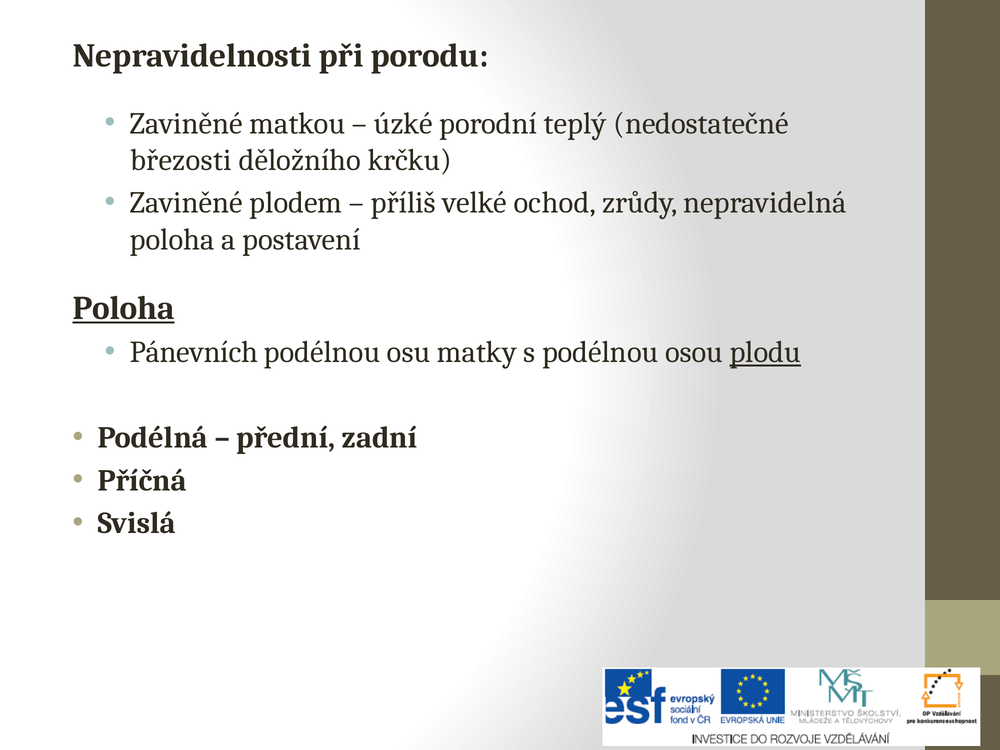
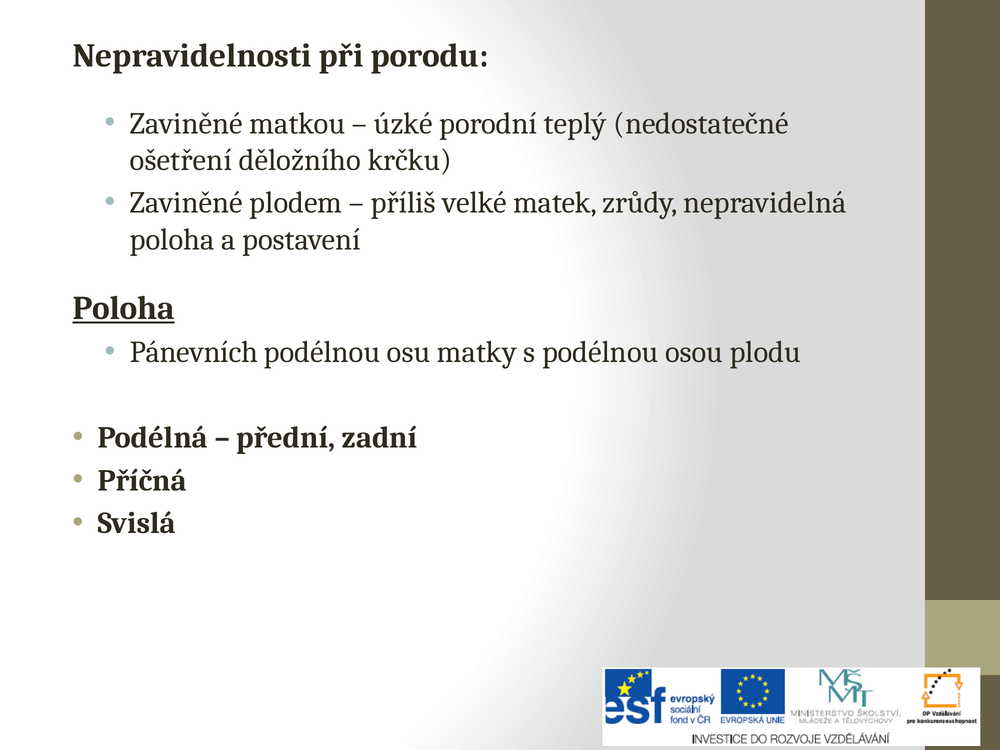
březosti: březosti -> ošetření
ochod: ochod -> matek
plodu underline: present -> none
